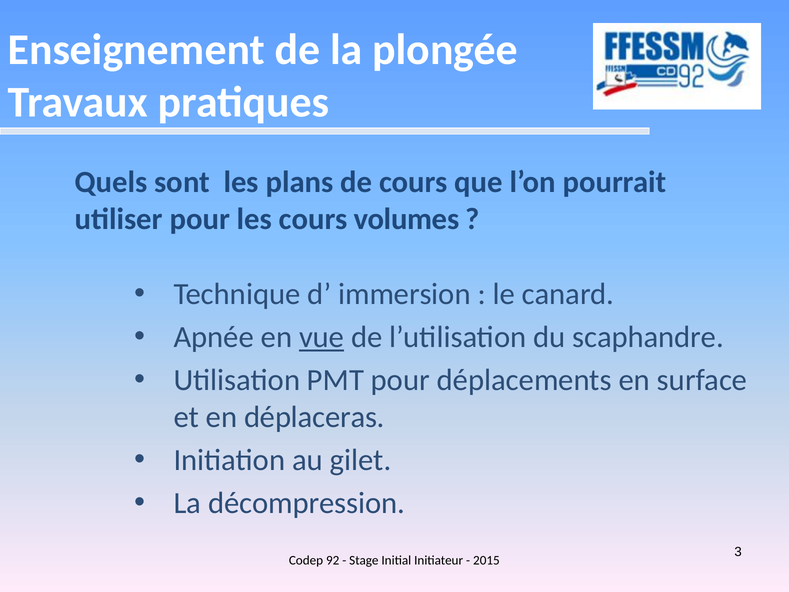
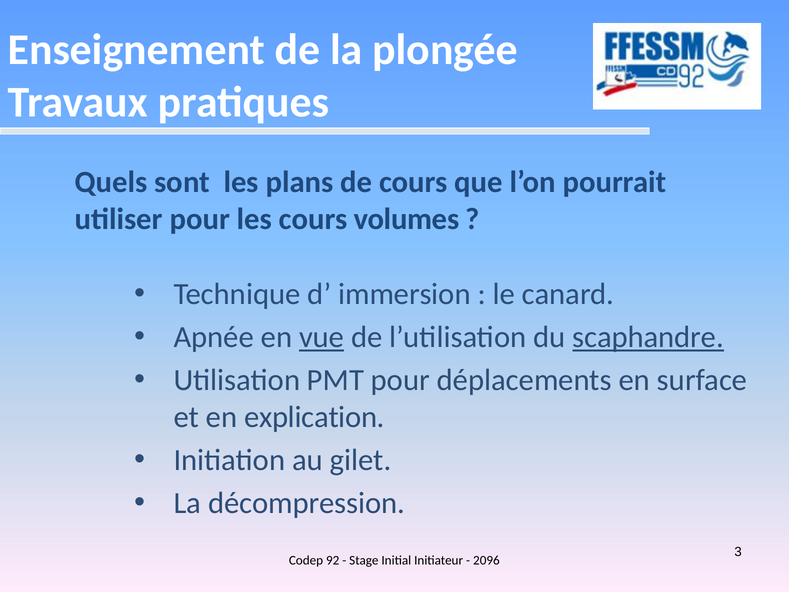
scaphandre underline: none -> present
déplaceras: déplaceras -> explication
2015: 2015 -> 2096
